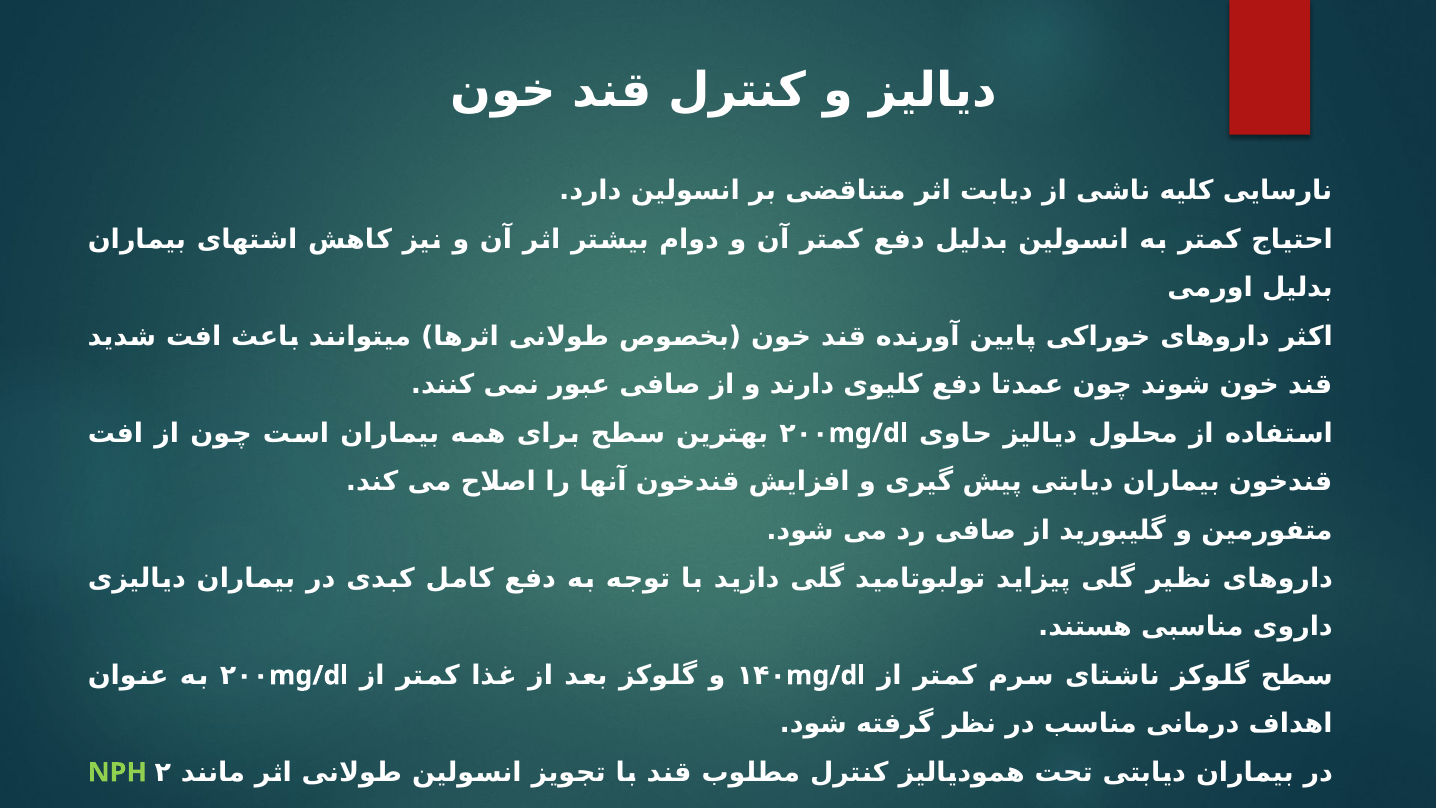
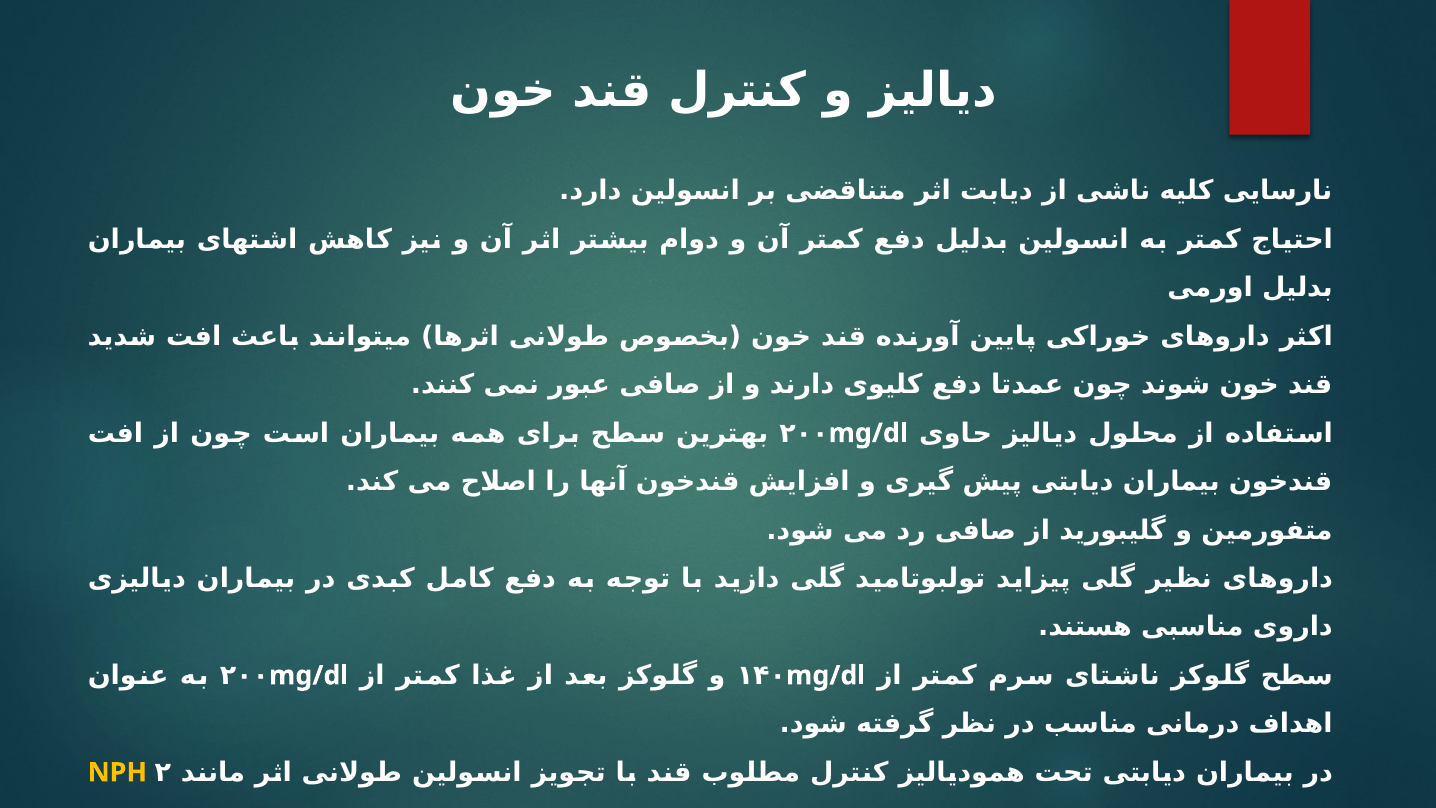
NPH colour: light green -> yellow
